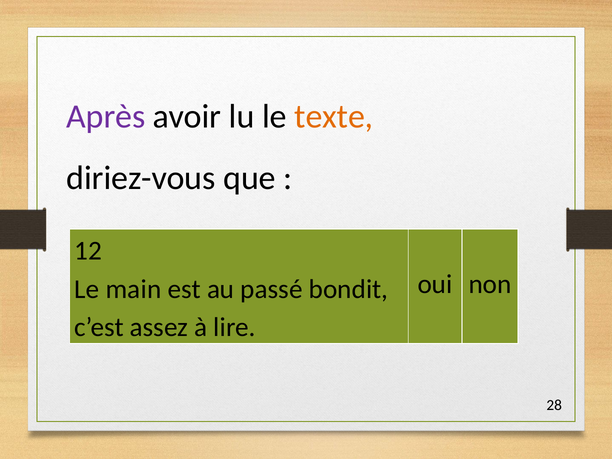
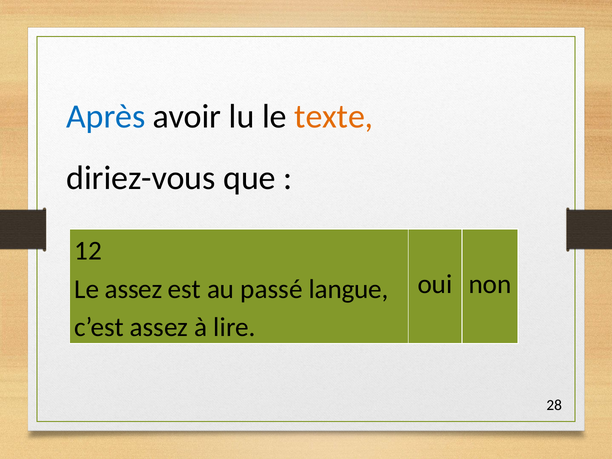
Après colour: purple -> blue
Le main: main -> assez
bondit: bondit -> langue
